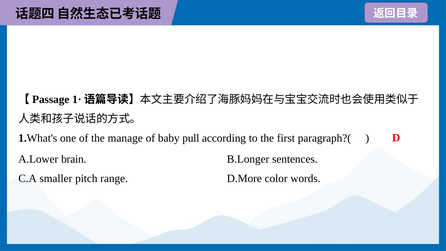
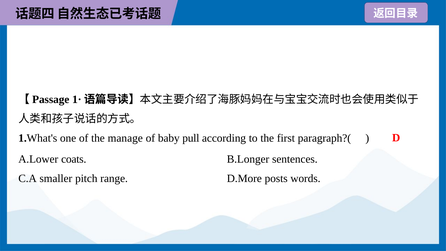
brain: brain -> coats
color: color -> posts
